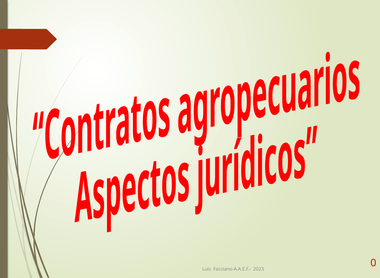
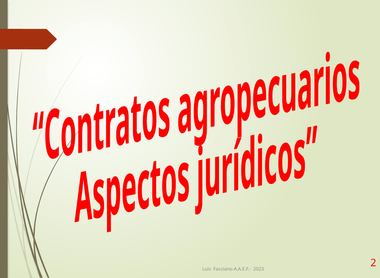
0: 0 -> 2
